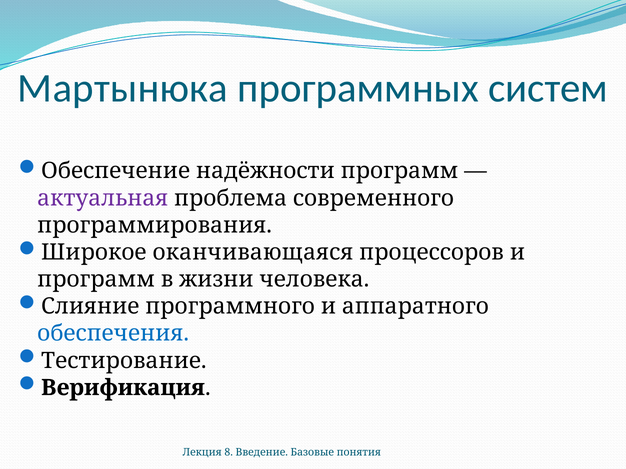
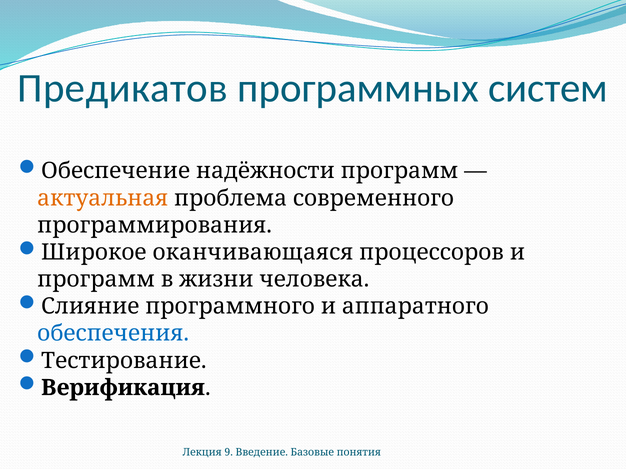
Мартынюка: Мартынюка -> Предикатов
актуальная colour: purple -> orange
8: 8 -> 9
